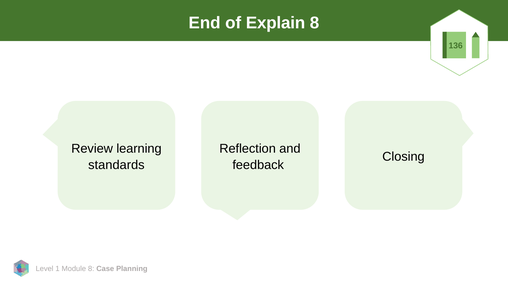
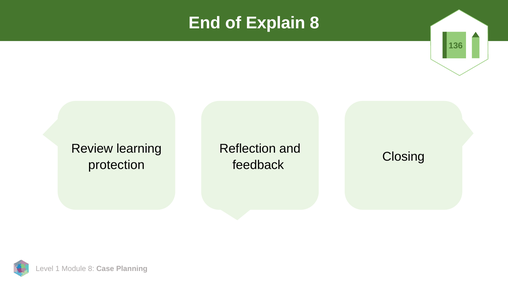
standards: standards -> protection
